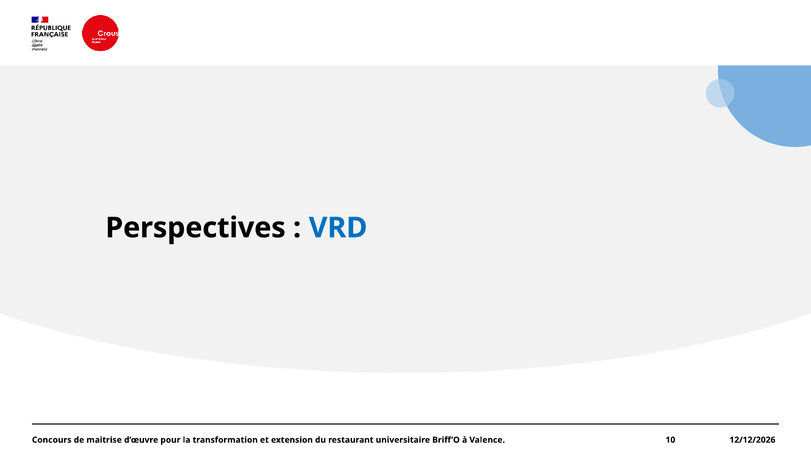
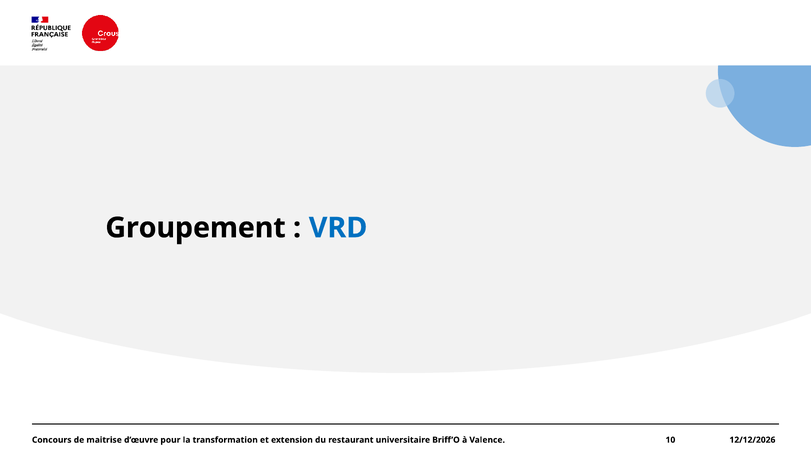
Perspectives: Perspectives -> Groupement
